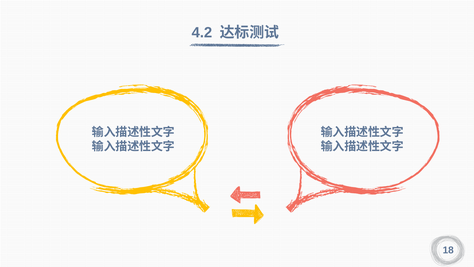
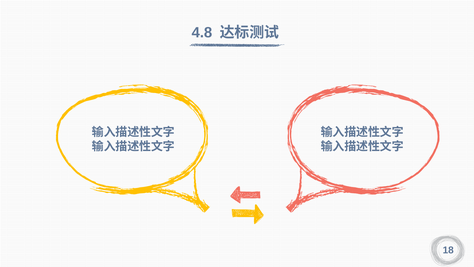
4.2: 4.2 -> 4.8
